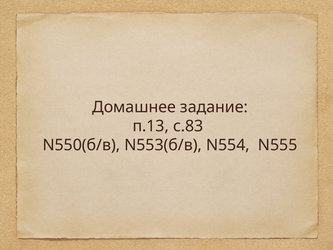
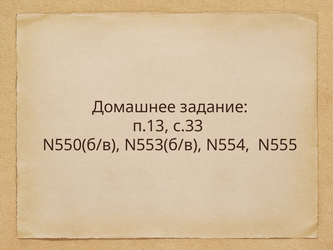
с.83: с.83 -> с.33
